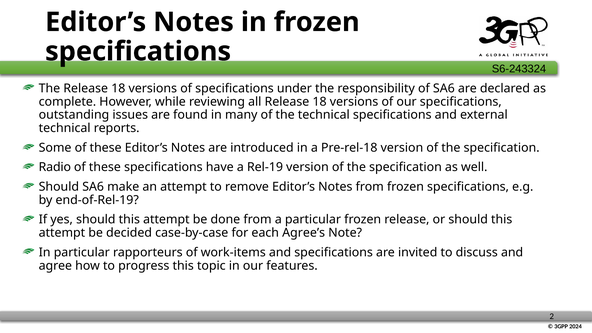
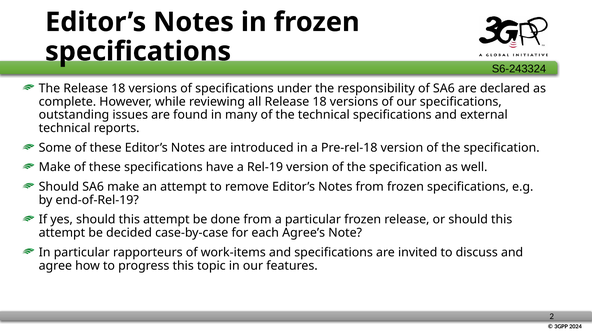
Radio at (55, 167): Radio -> Make
